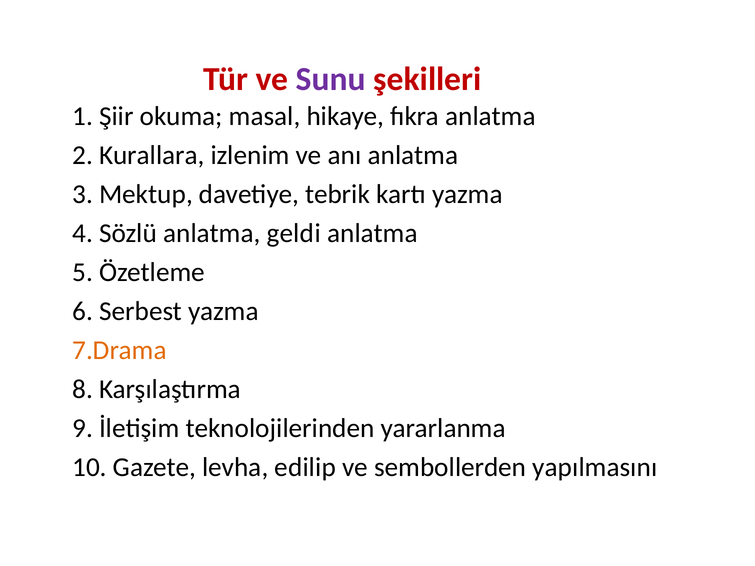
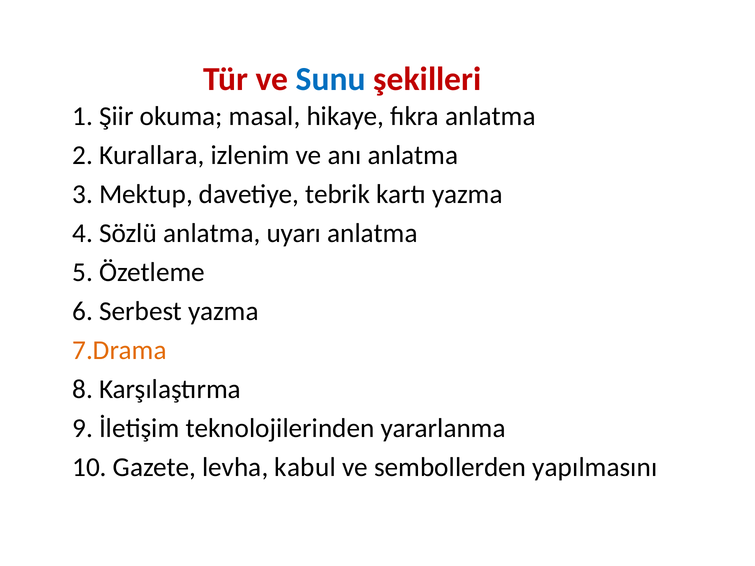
Sunu colour: purple -> blue
geldi: geldi -> uyarı
edilip: edilip -> kabul
